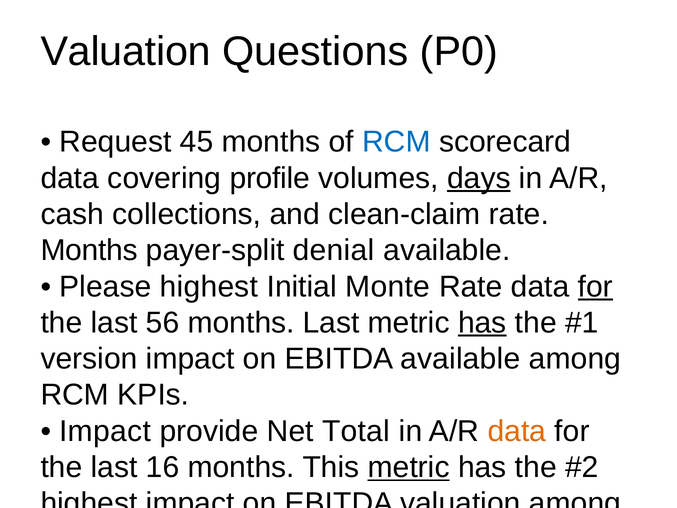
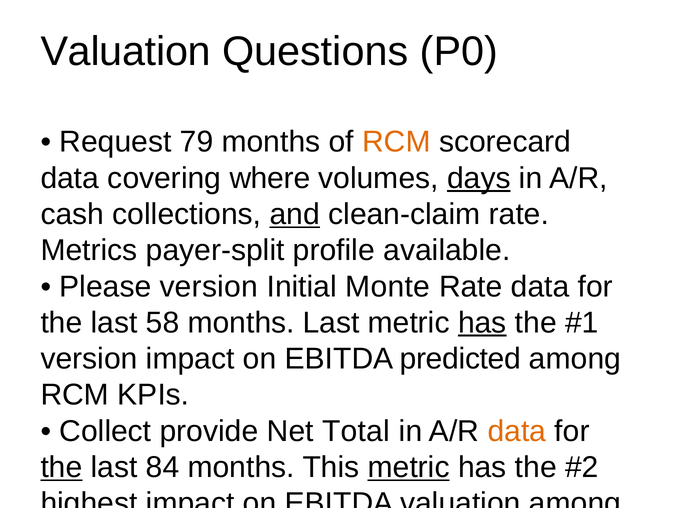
45: 45 -> 79
RCM at (396, 142) colour: blue -> orange
profile: profile -> where
and underline: none -> present
Months at (89, 250): Months -> Metrics
payer-split denial: denial -> profile
Please highest: highest -> version
for at (595, 286) underline: present -> none
56: 56 -> 58
EBITDA available: available -> predicted
Impact at (105, 431): Impact -> Collect
the at (61, 467) underline: none -> present
16: 16 -> 84
